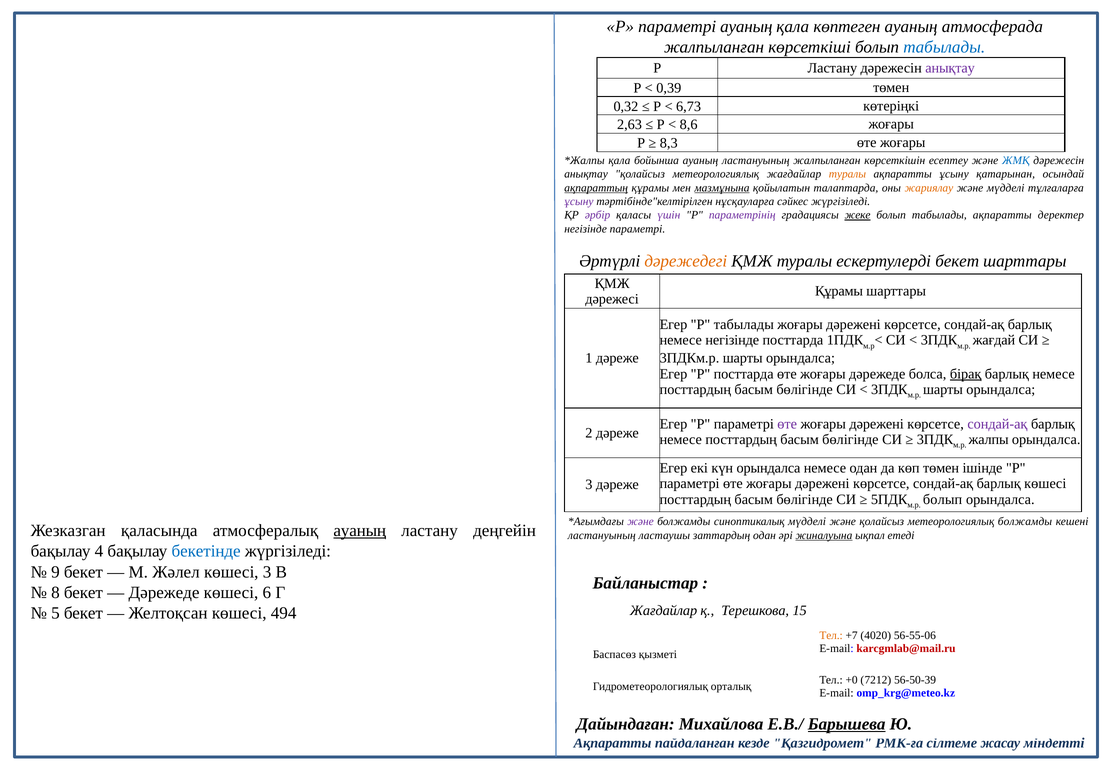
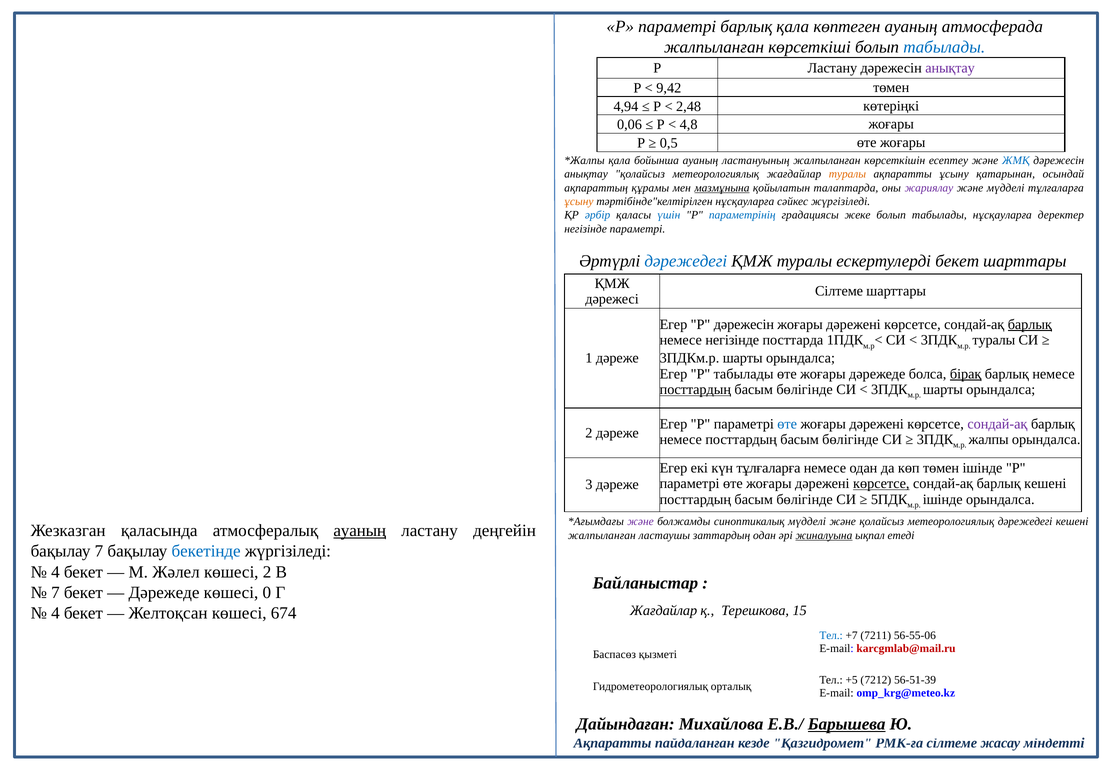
параметрі ауаның: ауаның -> барлық
0,39: 0,39 -> 9,42
0,32: 0,32 -> 4,94
6,73: 6,73 -> 2,48
2,63: 2,63 -> 0,06
8,6: 8,6 -> 4,8
8,3: 8,3 -> 0,5
ақпараттың underline: present -> none
жариялау colour: orange -> purple
ұсыну at (579, 201) colour: purple -> orange
әрбір colour: purple -> blue
үшін colour: purple -> blue
параметрінің colour: purple -> blue
жеке underline: present -> none
табылады ақпаратты: ақпаратты -> нұсқауларға
дәрежедегі at (686, 261) colour: orange -> blue
Құрамы at (839, 291): Құрамы -> Сілтеме
Р табылады: табылады -> дәрежесін
барлық at (1030, 324) underline: none -> present
жағдай at (994, 340): жағдай -> туралы
P посттарда: посттарда -> табылады
посттардың at (695, 390) underline: none -> present
өте at (787, 424) colour: purple -> blue
күн орындалса: орындалса -> тұлғаларға
көрсетсе at (881, 484) underline: none -> present
барлық көшесі: көшесі -> кешені
болып at (943, 499): болып -> ішінде
метеорологиялық болжамды: болжамды -> дәрежедегі
ластануының at (602, 535): ластануының -> жалпыланған
бақылау 4: 4 -> 7
9 at (55, 572): 9 -> 4
көшесі 3: 3 -> 2
8 at (55, 592): 8 -> 7
6: 6 -> 0
5 at (55, 613): 5 -> 4
494: 494 -> 674
Тел at (831, 636) colour: orange -> blue
4020: 4020 -> 7211
+0: +0 -> +5
56-50-39: 56-50-39 -> 56-51-39
